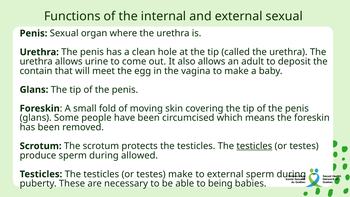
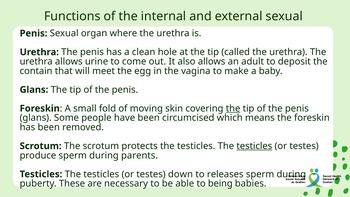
the at (233, 108) underline: none -> present
allowed: allowed -> parents
testes make: make -> down
to external: external -> releases
